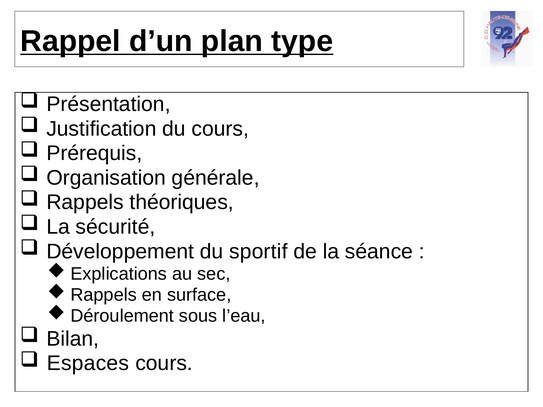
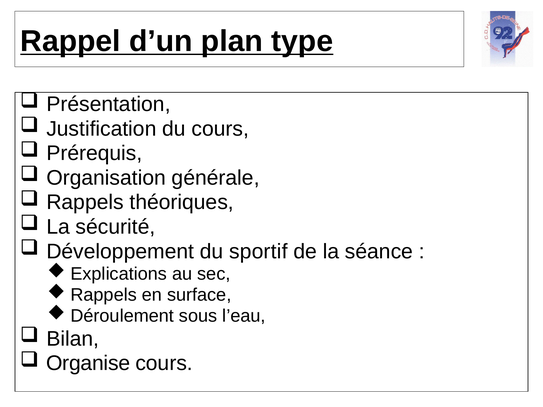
Espaces: Espaces -> Organise
